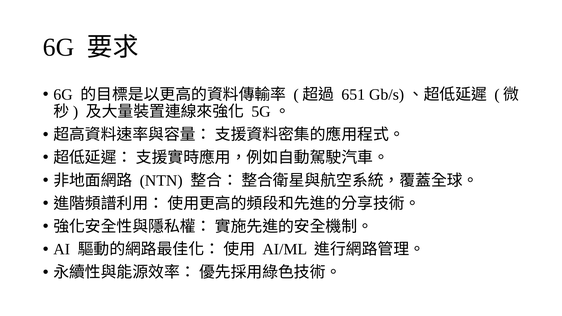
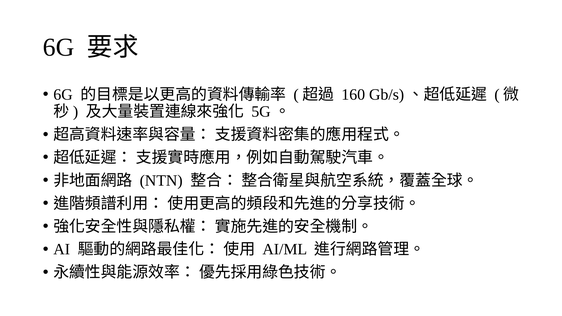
651: 651 -> 160
